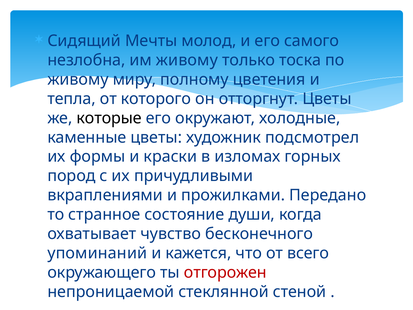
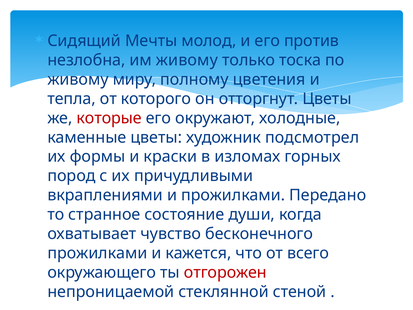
самого: самого -> против
которые colour: black -> red
упоминаний at (97, 253): упоминаний -> прожилками
